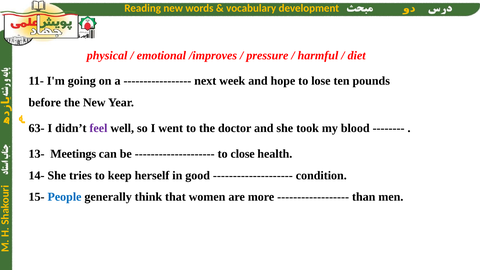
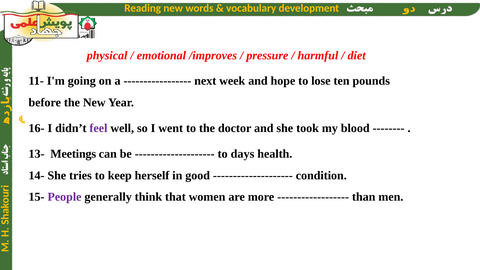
63-: 63- -> 16-
close: close -> days
People colour: blue -> purple
